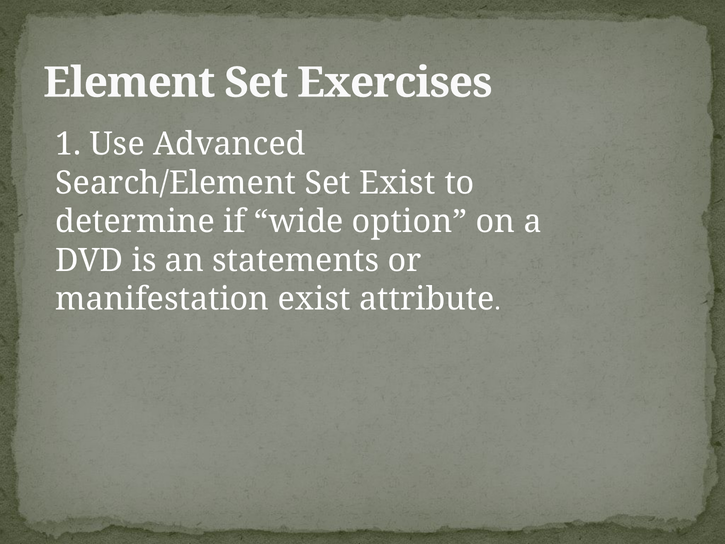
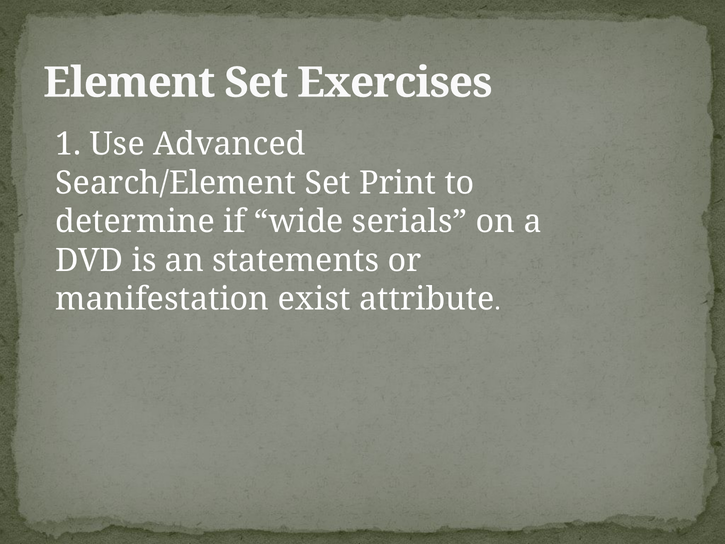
Set Exist: Exist -> Print
option: option -> serials
